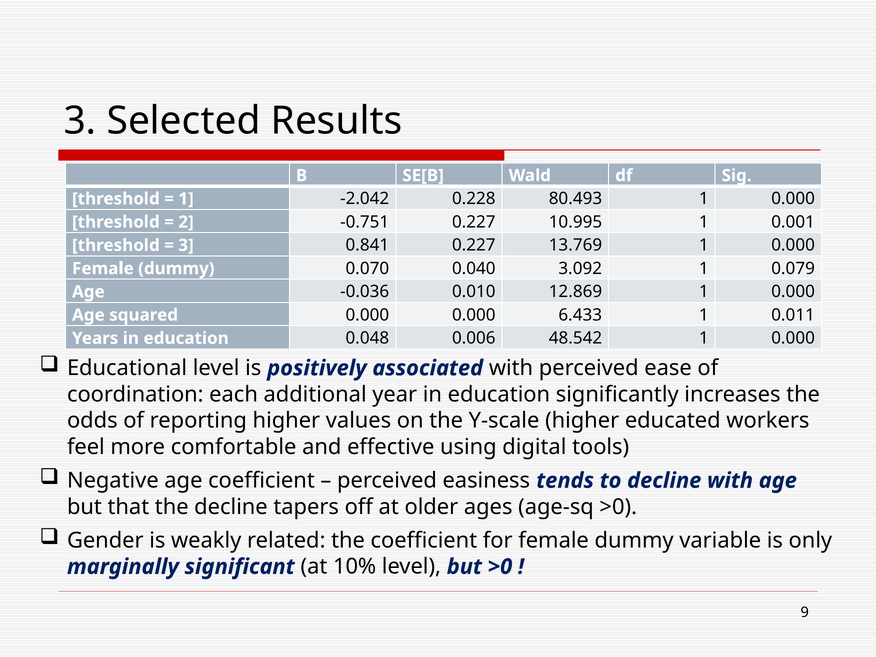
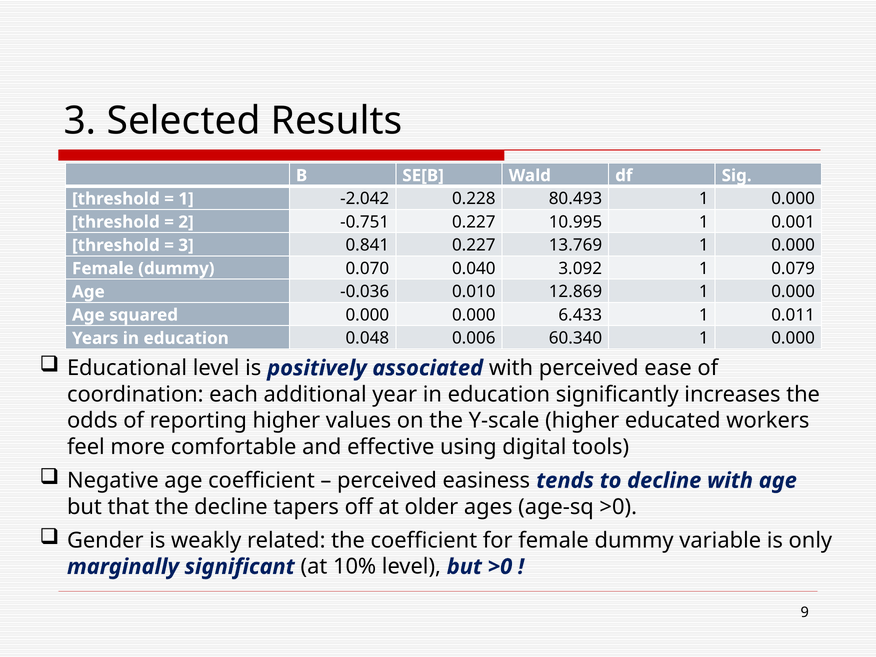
48.542: 48.542 -> 60.340
